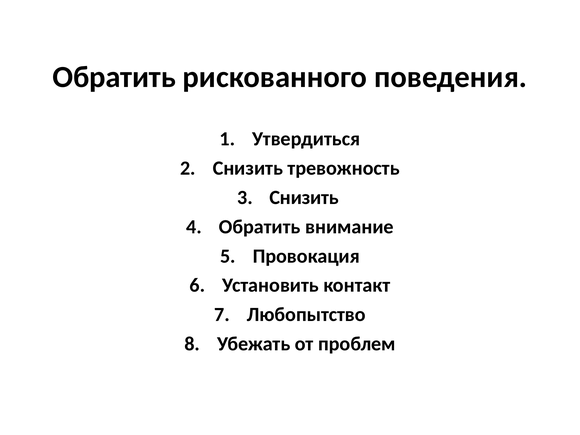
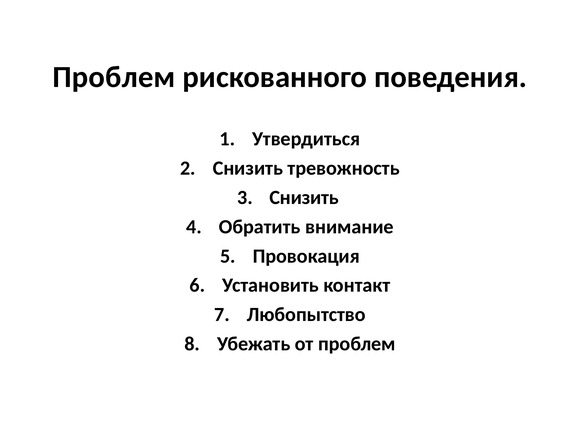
Обратить at (114, 77): Обратить -> Проблем
